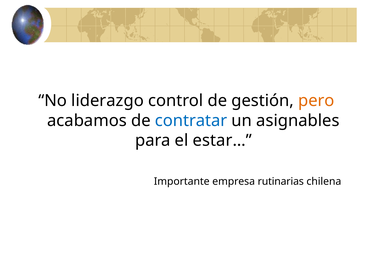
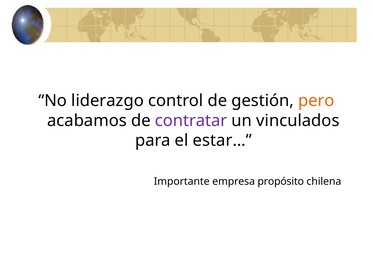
contratar colour: blue -> purple
asignables: asignables -> vinculados
rutinarias: rutinarias -> propósito
